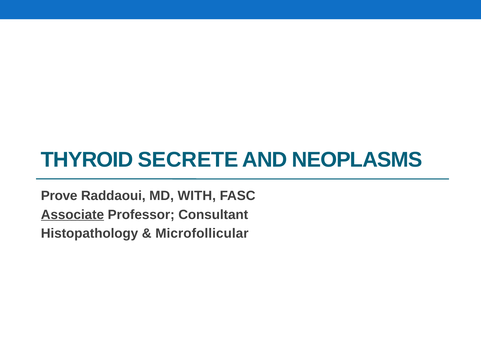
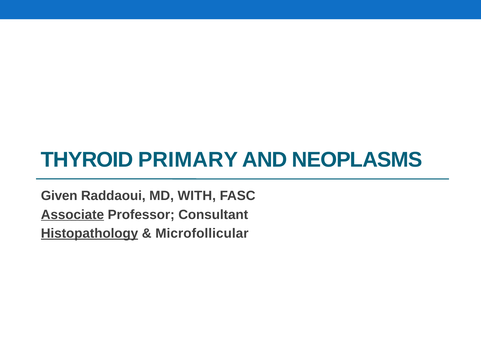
SECRETE: SECRETE -> PRIMARY
Prove: Prove -> Given
Histopathology underline: none -> present
